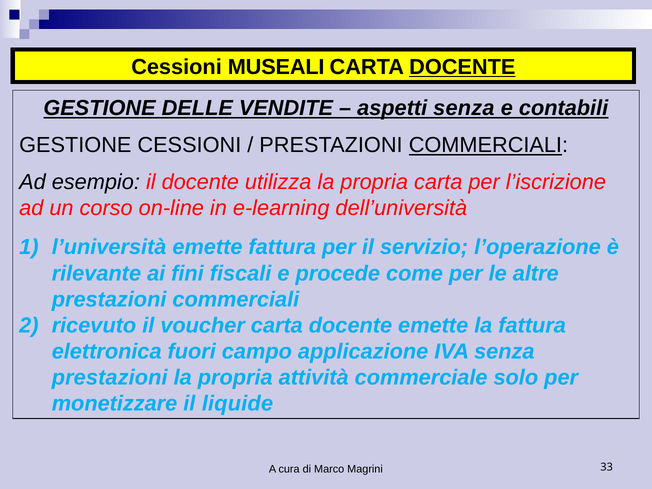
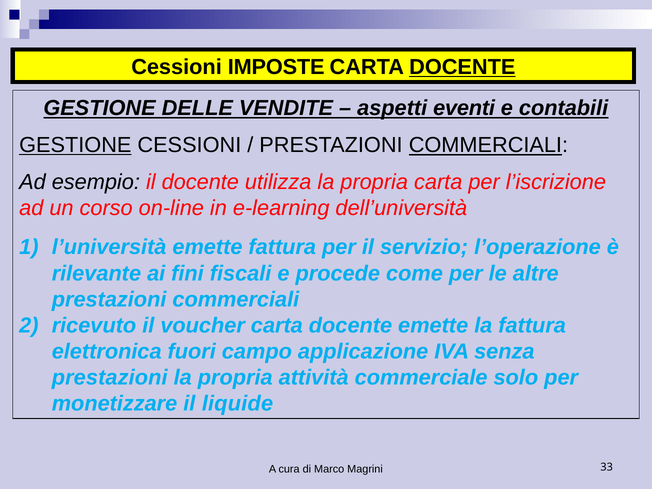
MUSEALI: MUSEALI -> IMPOSTE
aspetti senza: senza -> eventi
GESTIONE at (75, 145) underline: none -> present
